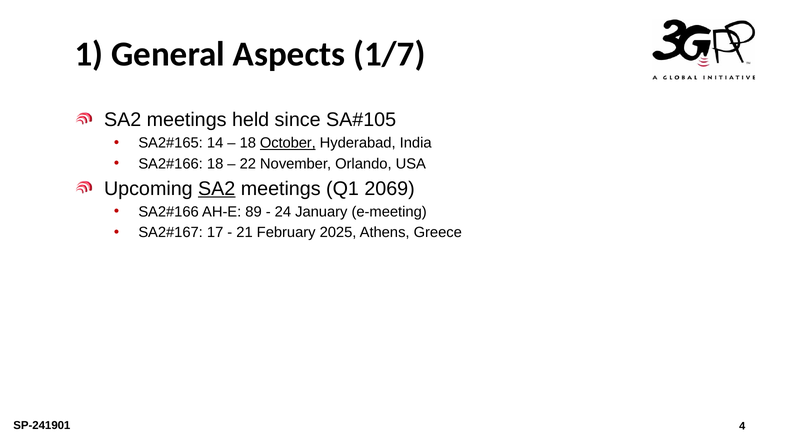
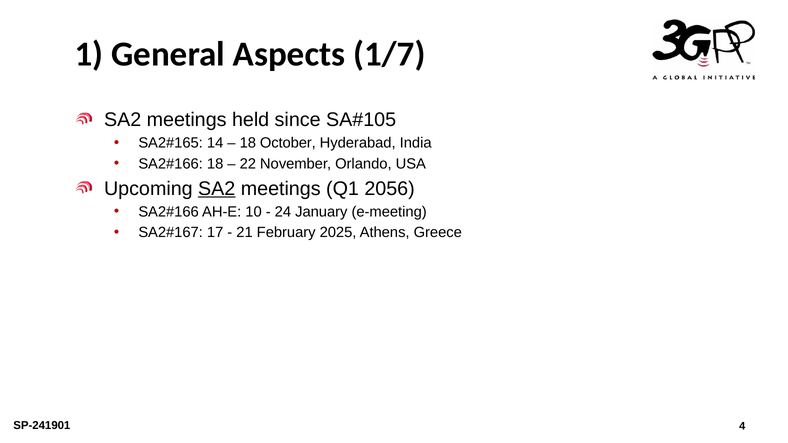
October underline: present -> none
2069: 2069 -> 2056
89: 89 -> 10
